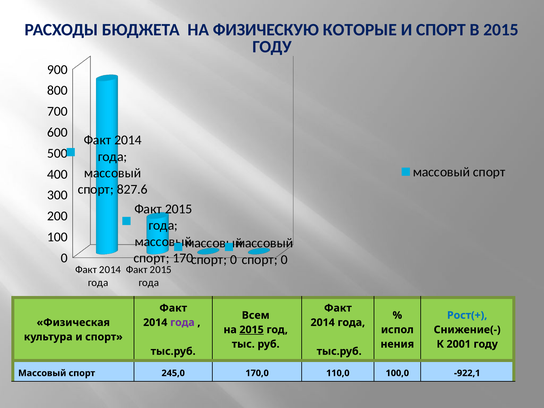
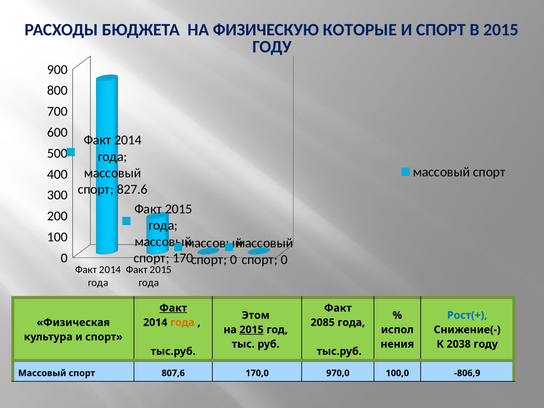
Факт at (173, 308) underline: none -> present
Всем: Всем -> Этом
года at (182, 322) colour: purple -> orange
2014 at (323, 322): 2014 -> 2085
2001: 2001 -> 2038
245,0: 245,0 -> 807,6
110,0: 110,0 -> 970,0
-922,1: -922,1 -> -806,9
